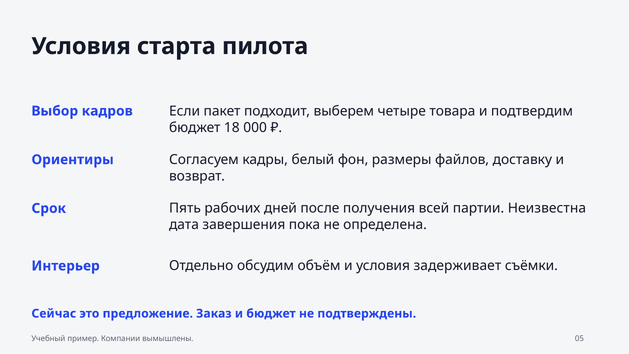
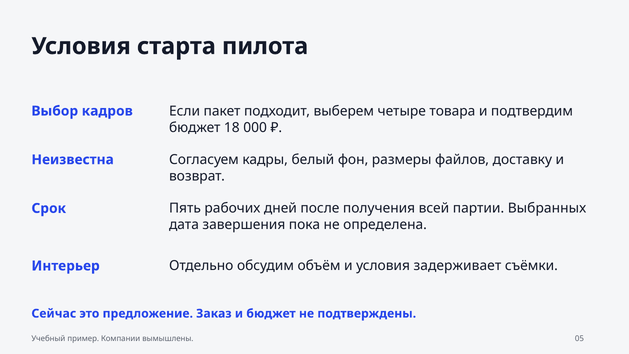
Ориентиры: Ориентиры -> Неизвестна
Неизвестна: Неизвестна -> Выбранных
